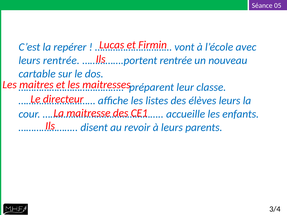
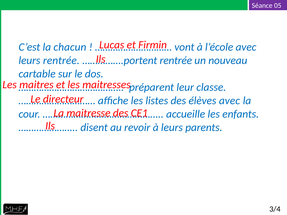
repérer: repérer -> chacun
élèves leurs: leurs -> avec
